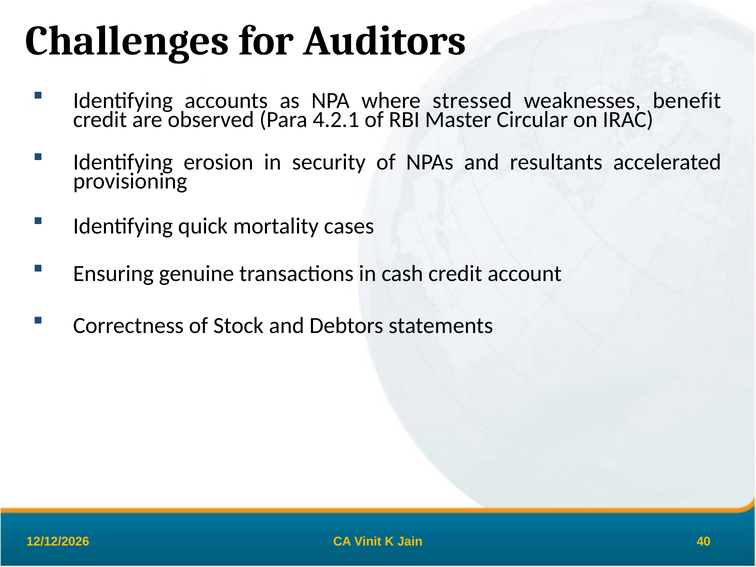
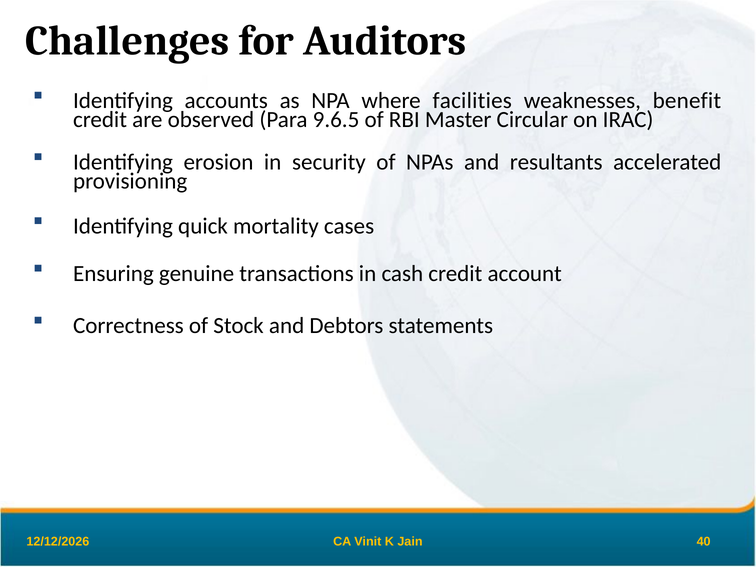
stressed: stressed -> facilities
4.2.1: 4.2.1 -> 9.6.5
